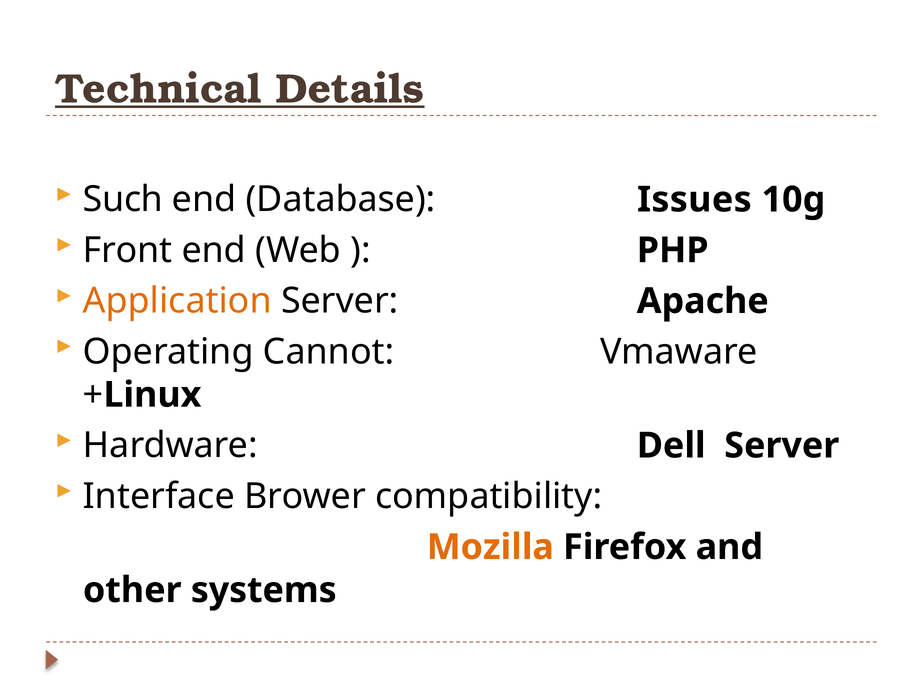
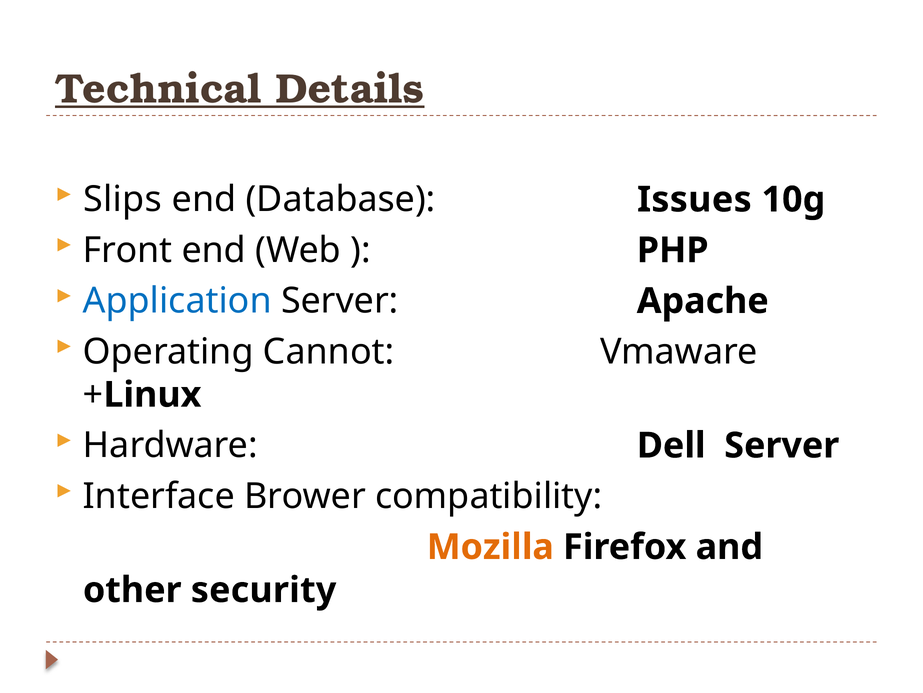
Such: Such -> Slips
Application colour: orange -> blue
systems: systems -> security
